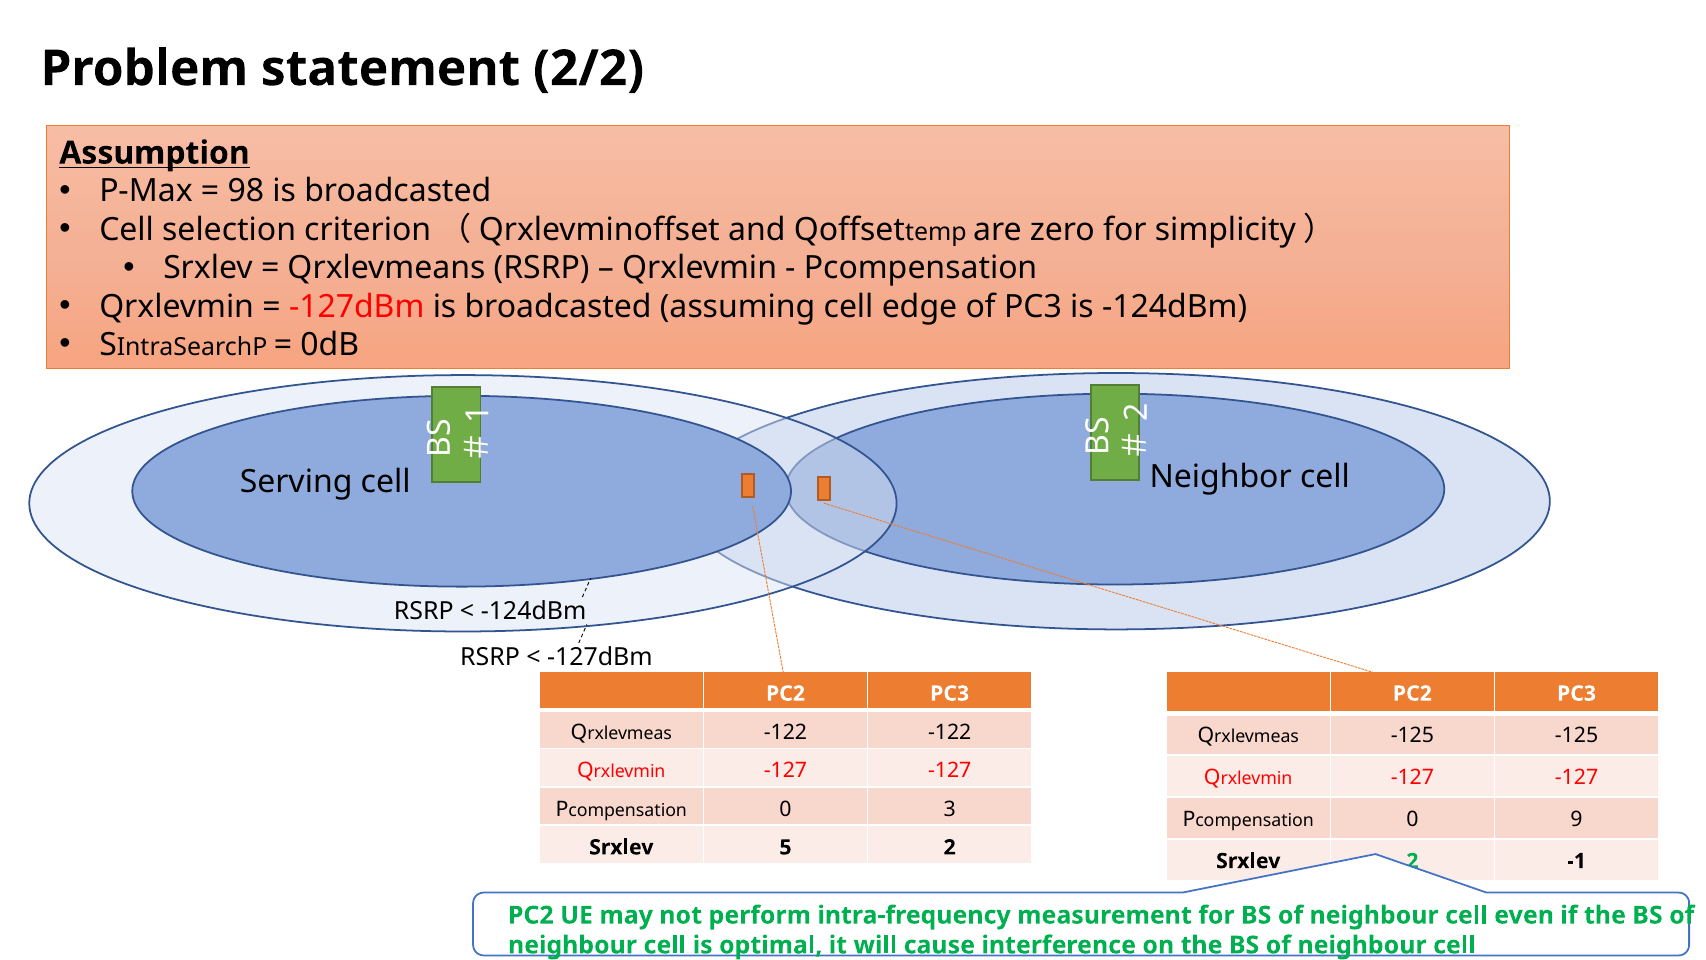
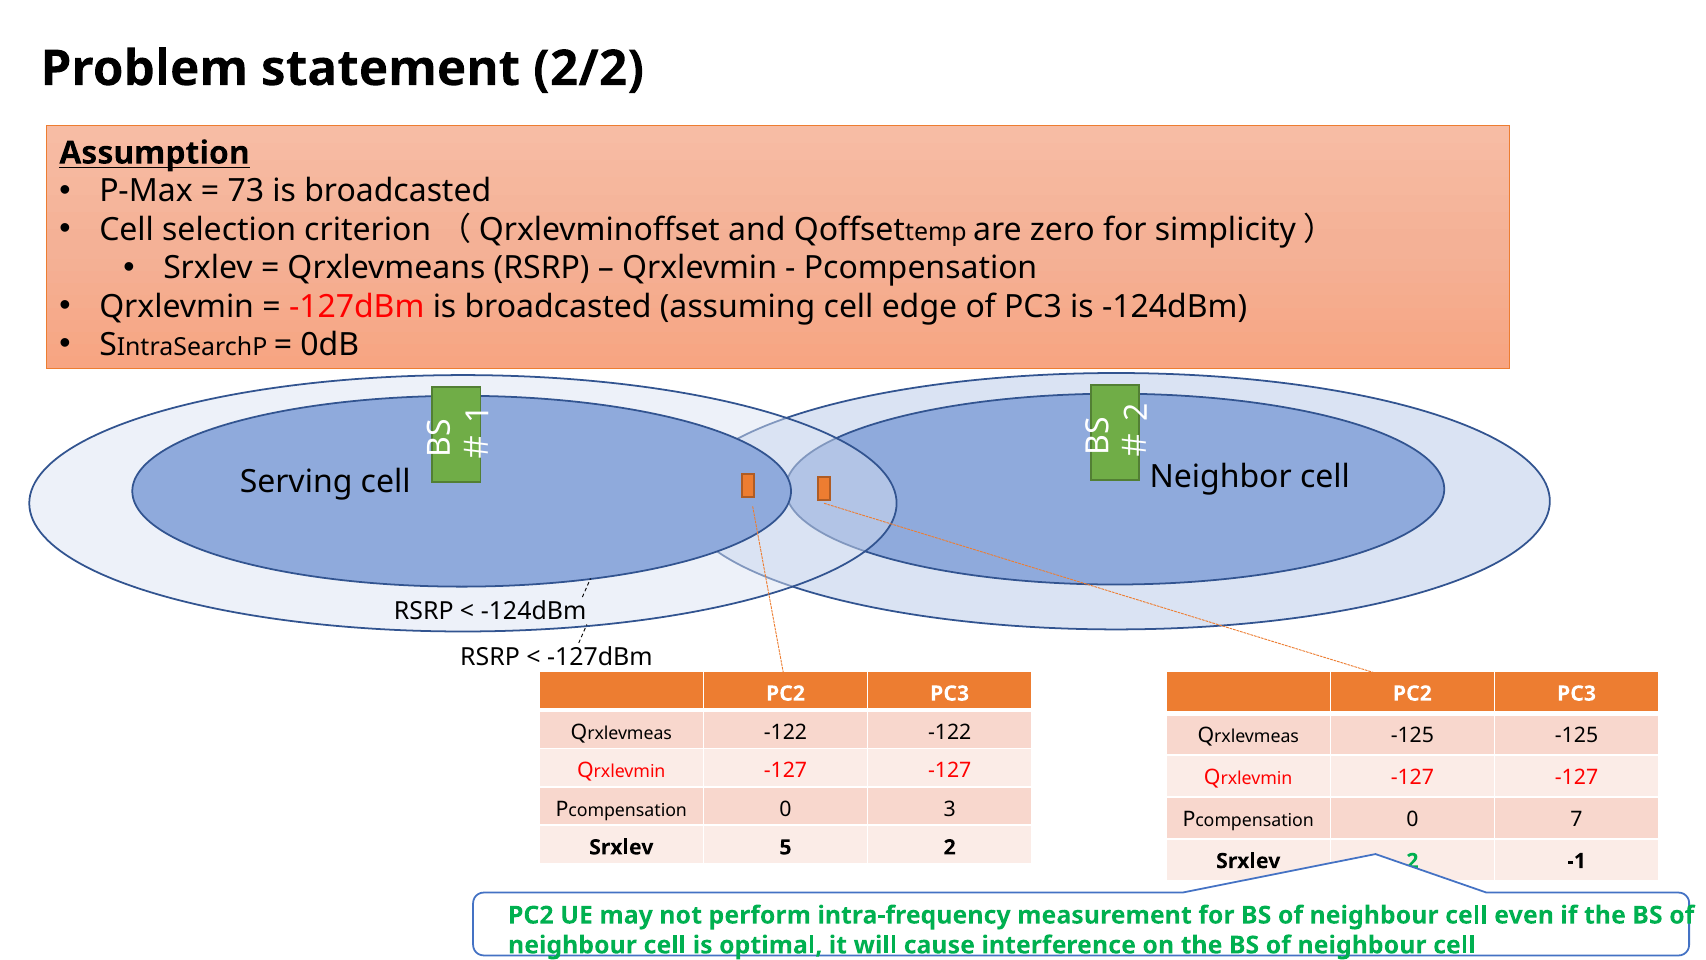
98: 98 -> 73
9: 9 -> 7
